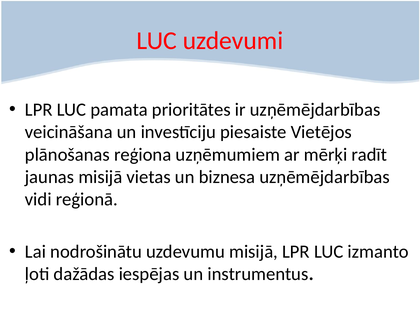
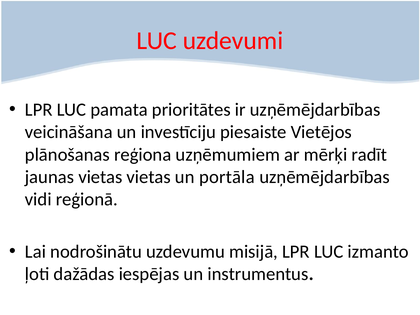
jaunas misijā: misijā -> vietas
biznesa: biznesa -> portāla
